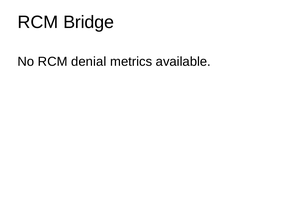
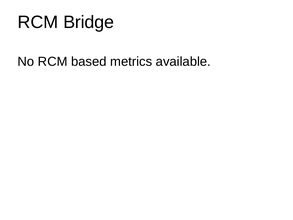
denial: denial -> based
